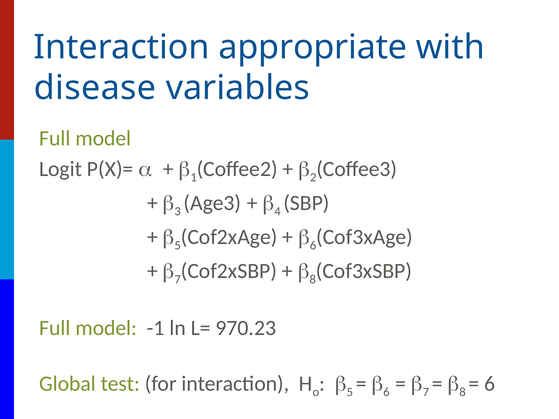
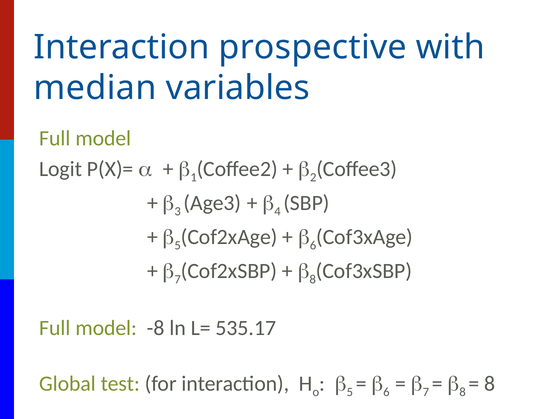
appropriate: appropriate -> prospective
disease: disease -> median
-1: -1 -> -8
970.23: 970.23 -> 535.17
6 at (490, 384): 6 -> 8
